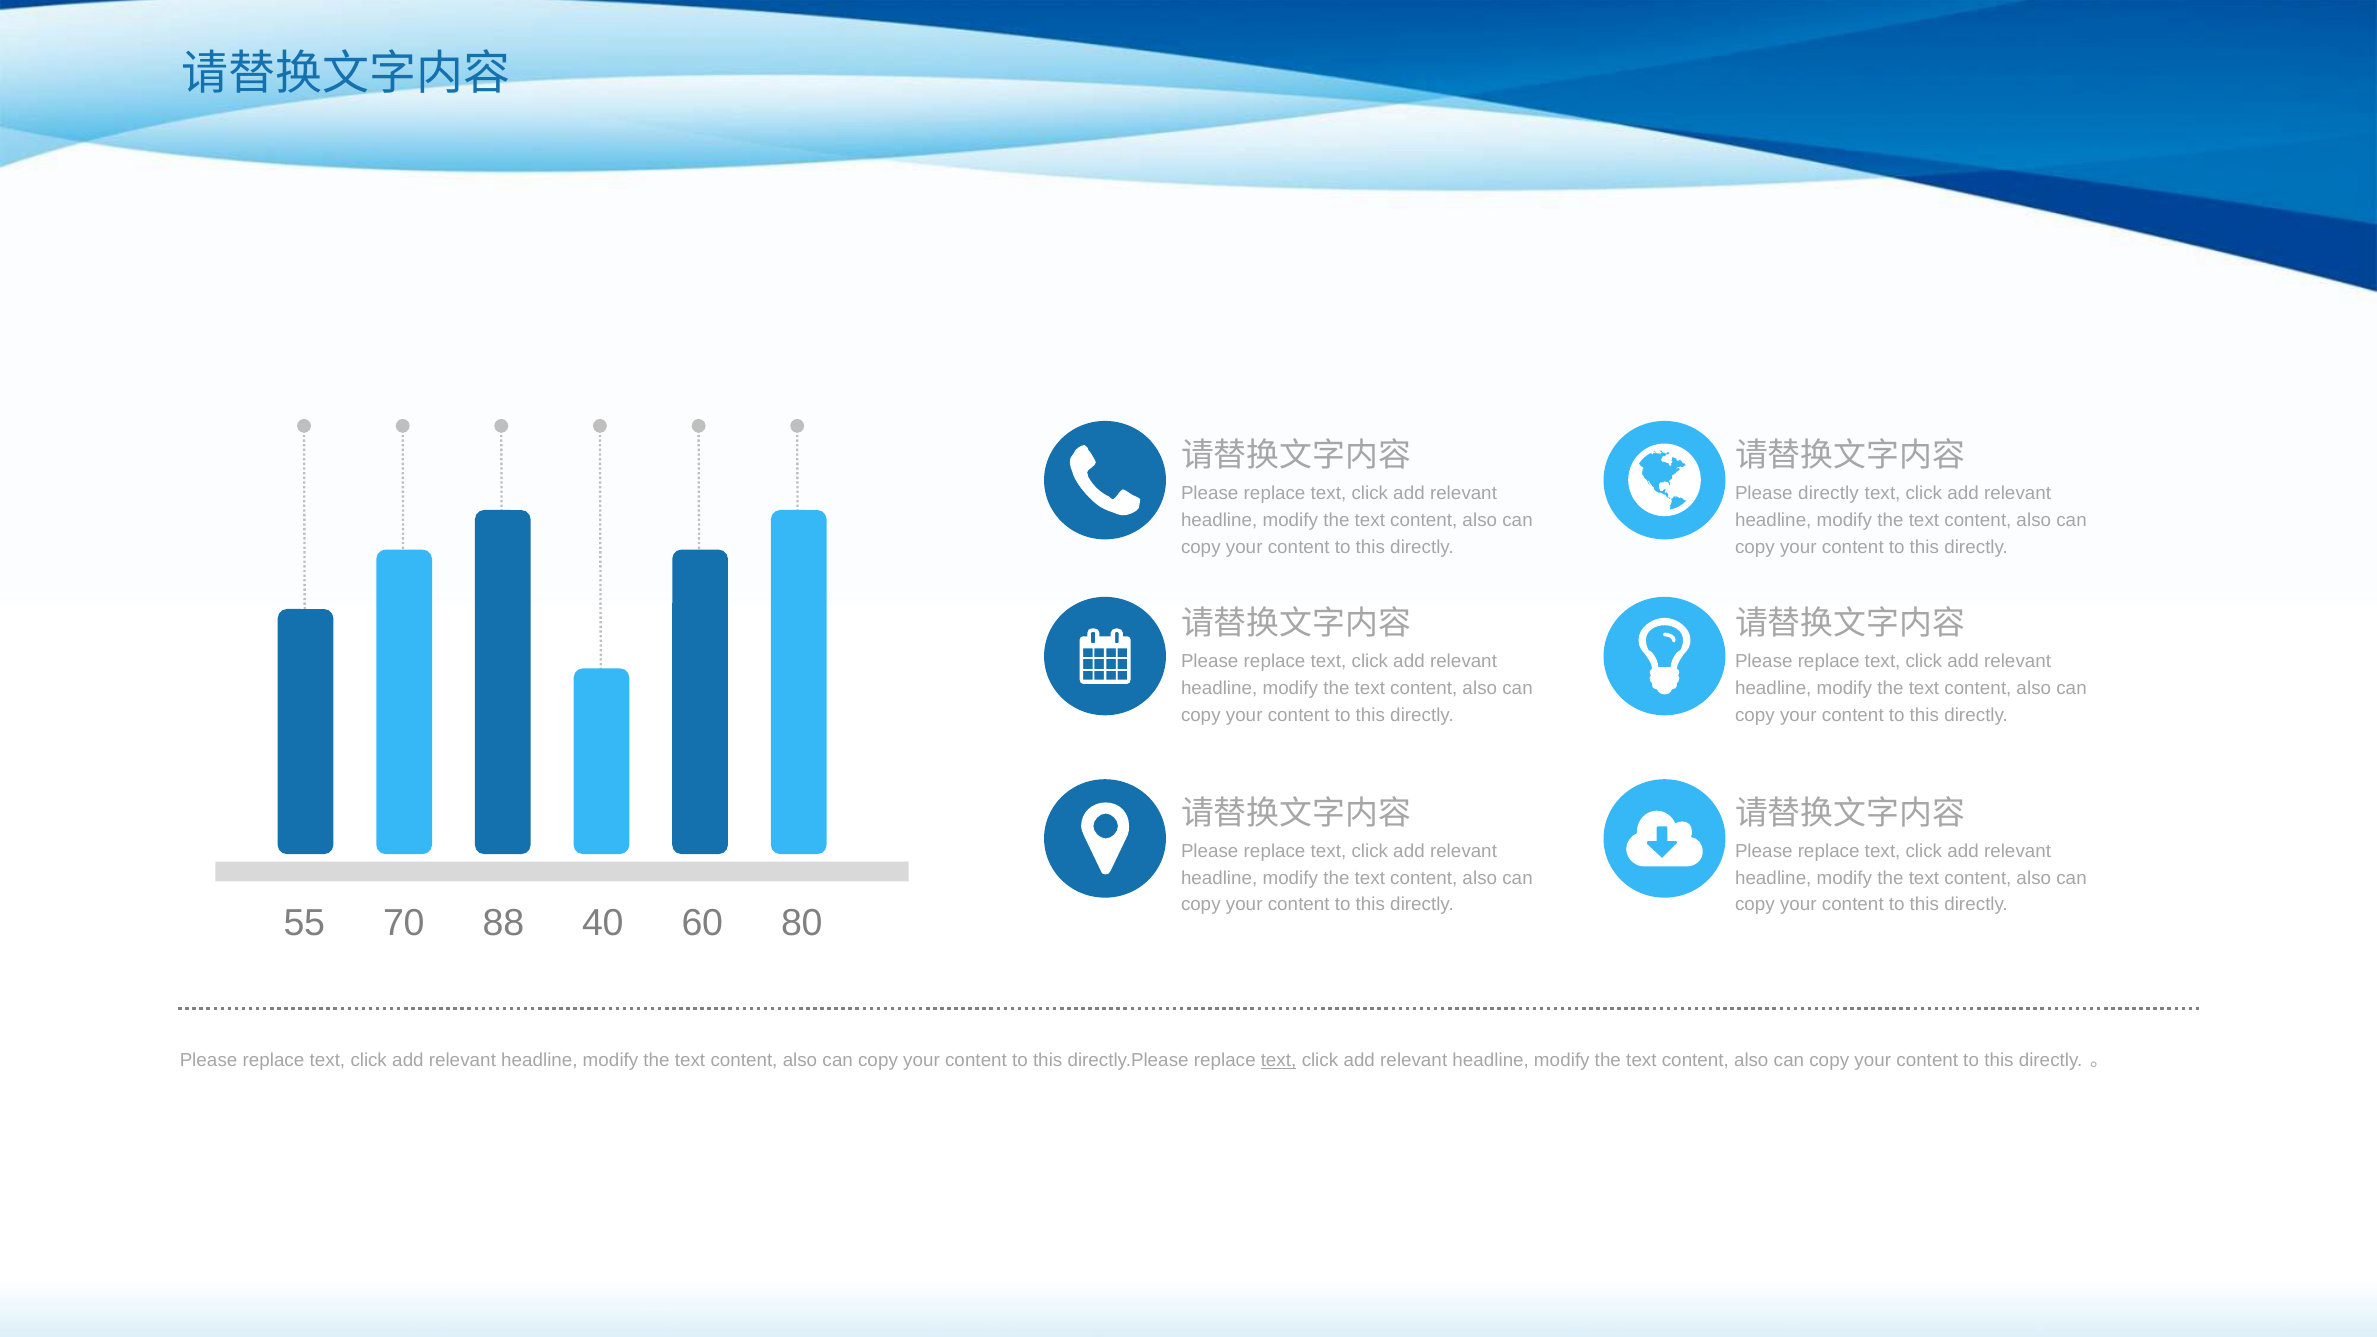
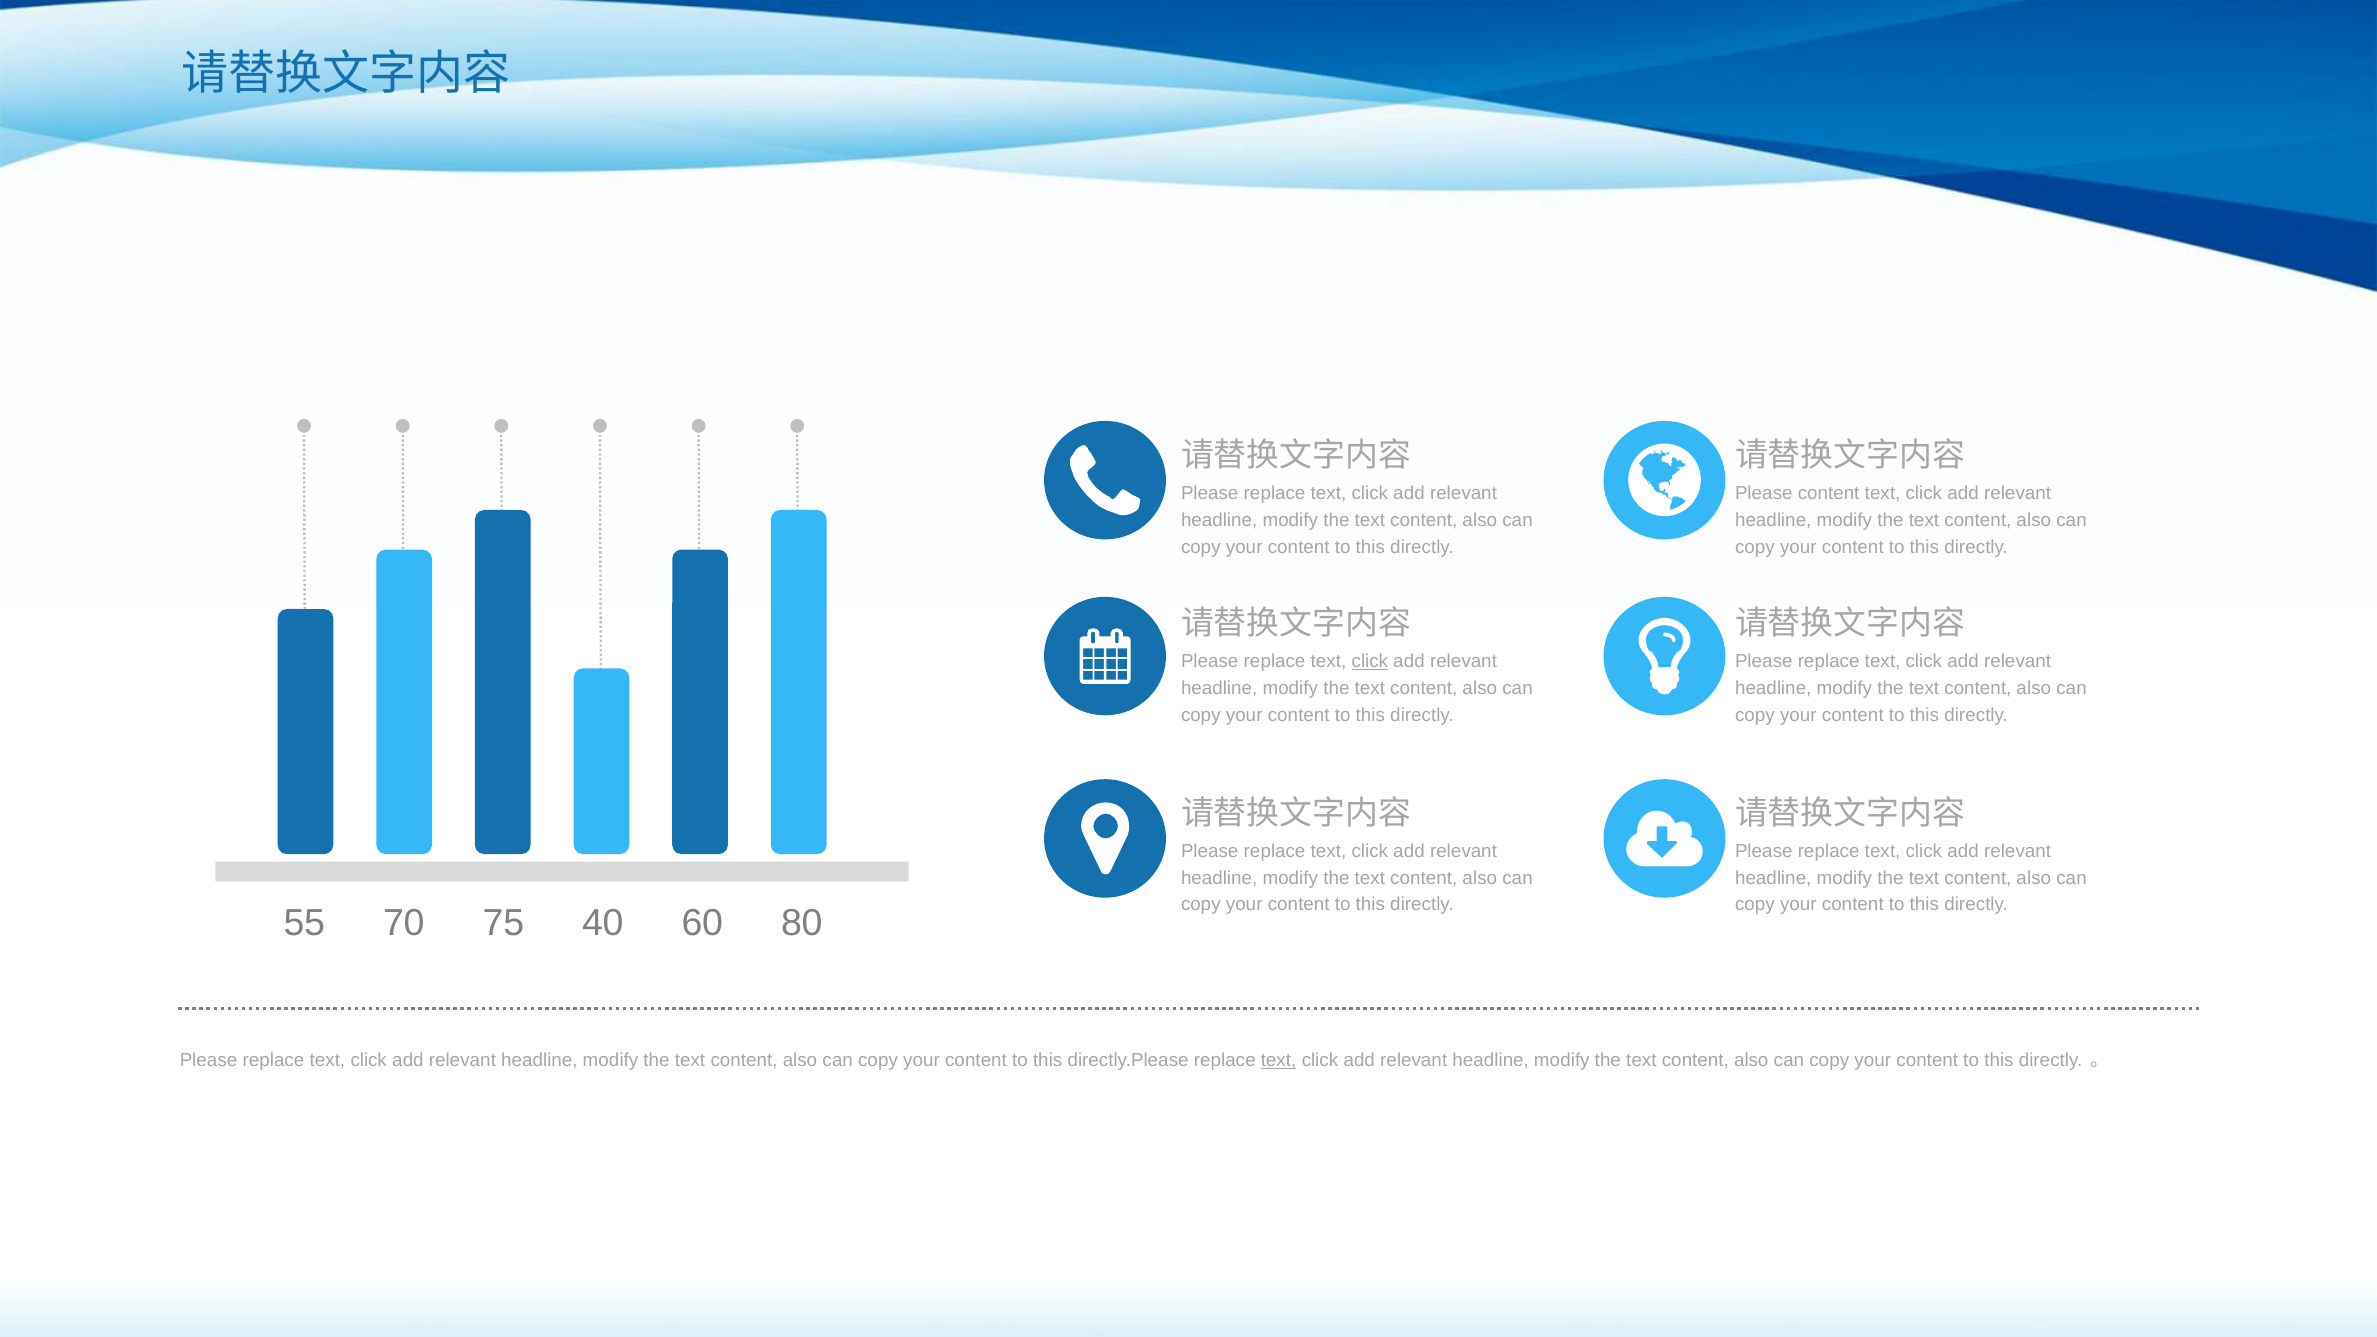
Please directly: directly -> content
click at (1370, 661) underline: none -> present
88: 88 -> 75
